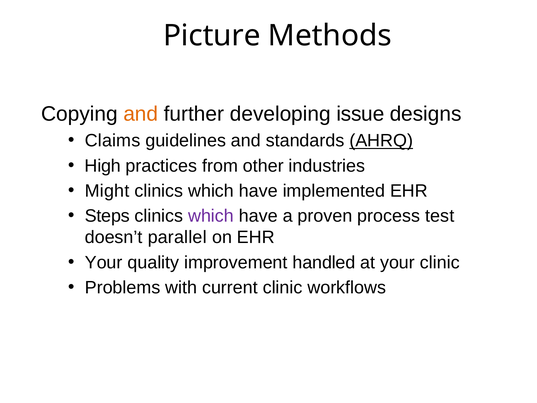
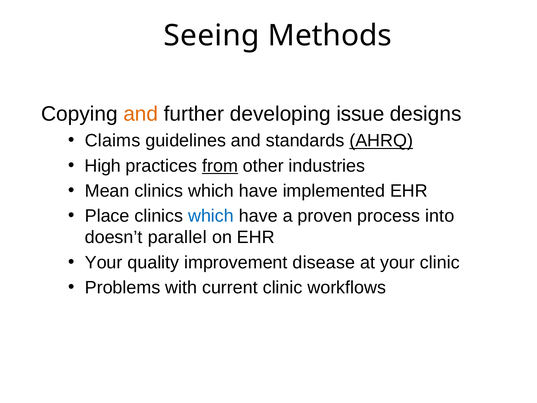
Picture: Picture -> Seeing
from underline: none -> present
Might: Might -> Mean
Steps: Steps -> Place
which at (211, 216) colour: purple -> blue
test: test -> into
handled: handled -> disease
